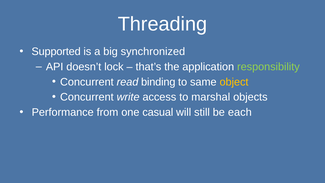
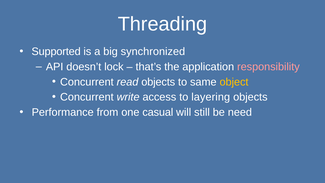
responsibility colour: light green -> pink
read binding: binding -> objects
marshal: marshal -> layering
each: each -> need
